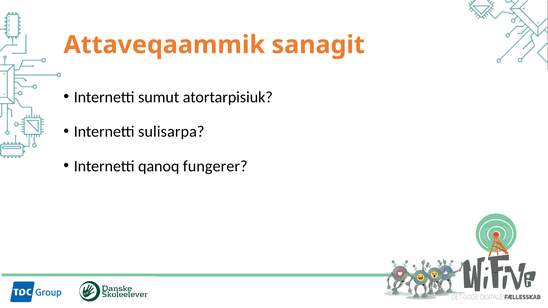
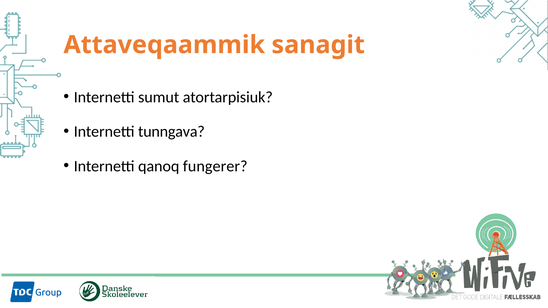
sulisarpa: sulisarpa -> tunngava
